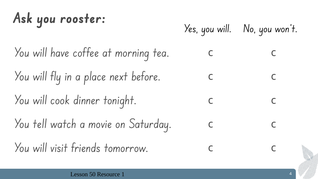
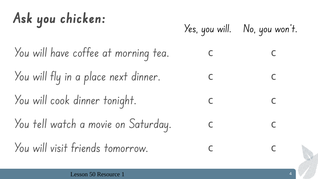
rooster: rooster -> chicken
next before: before -> dinner
